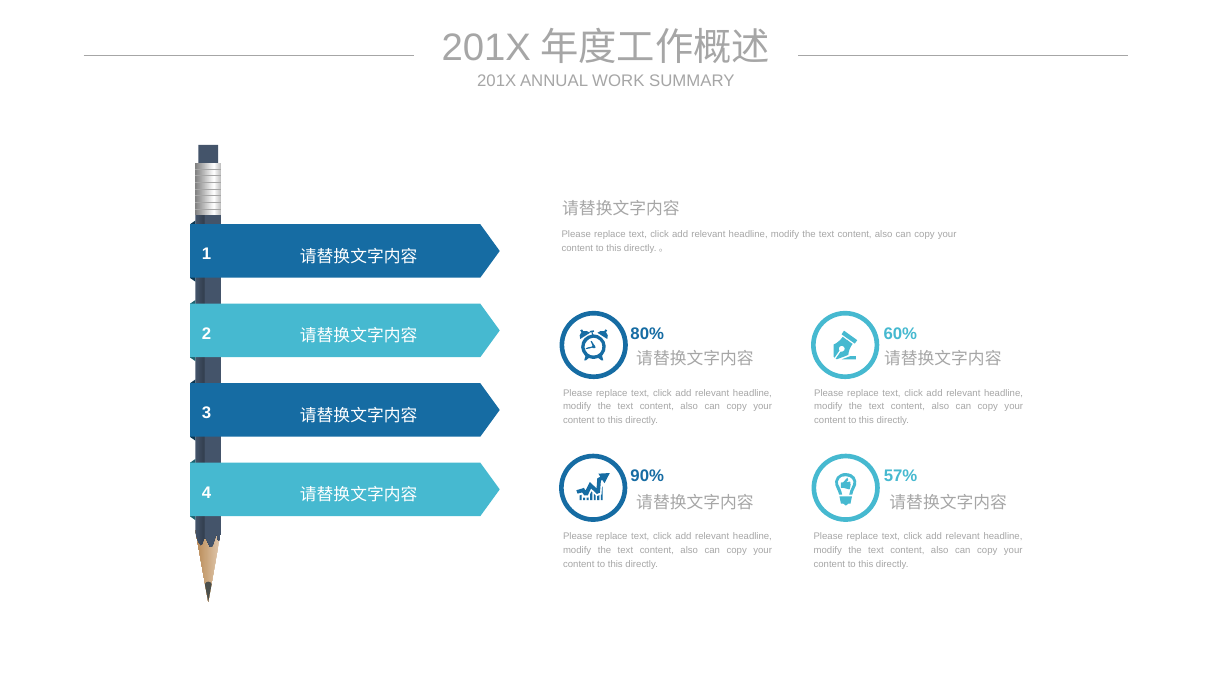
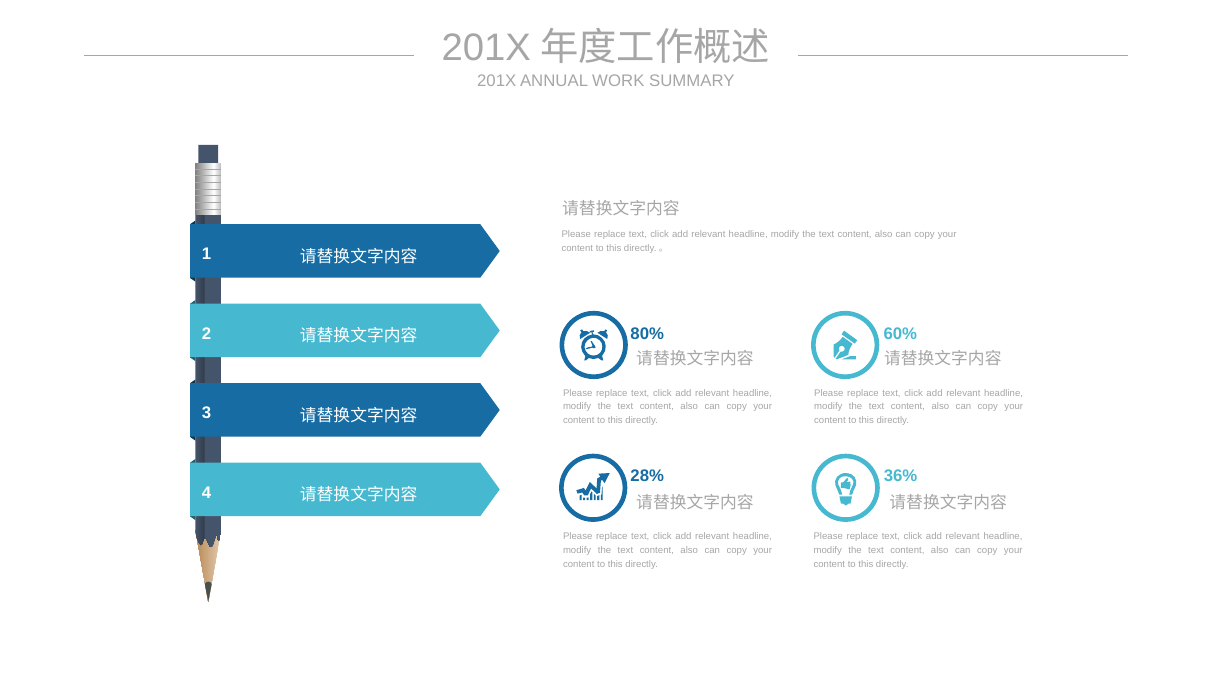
90%: 90% -> 28%
57%: 57% -> 36%
